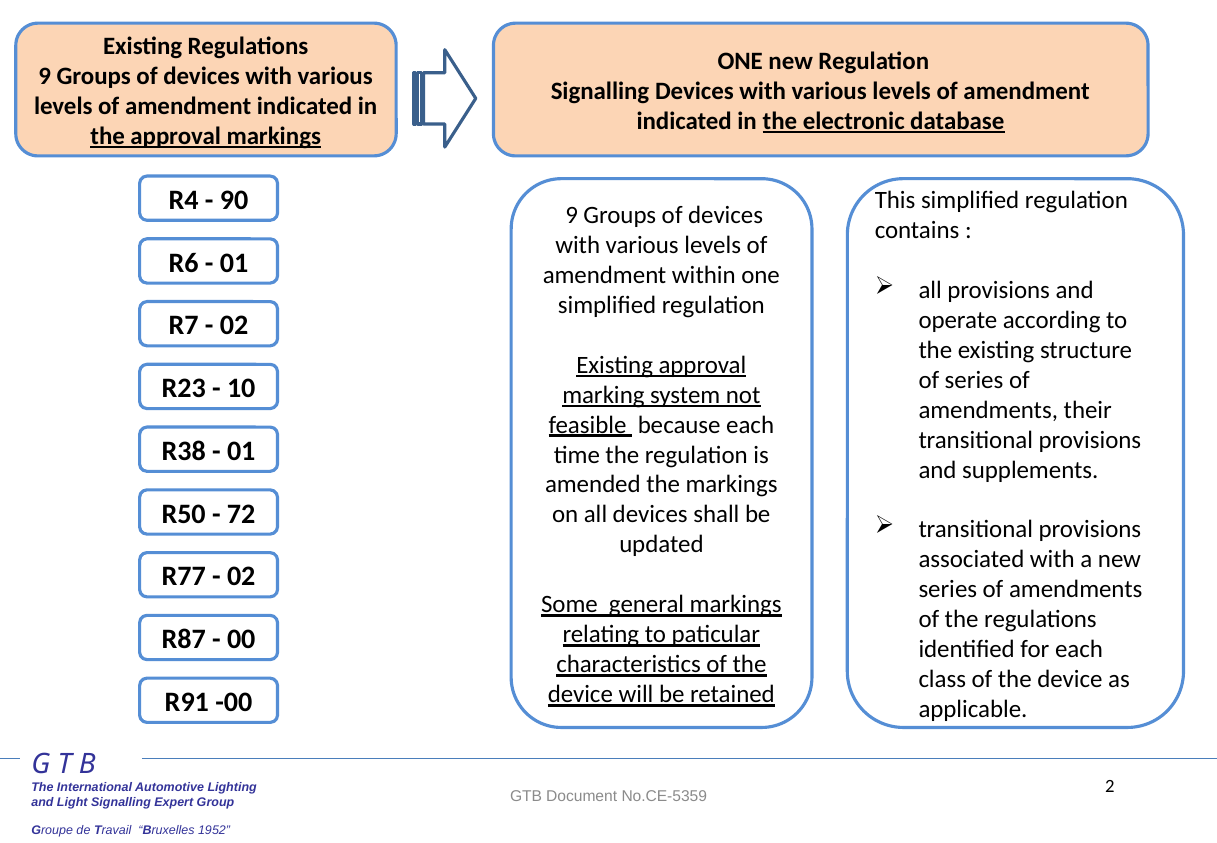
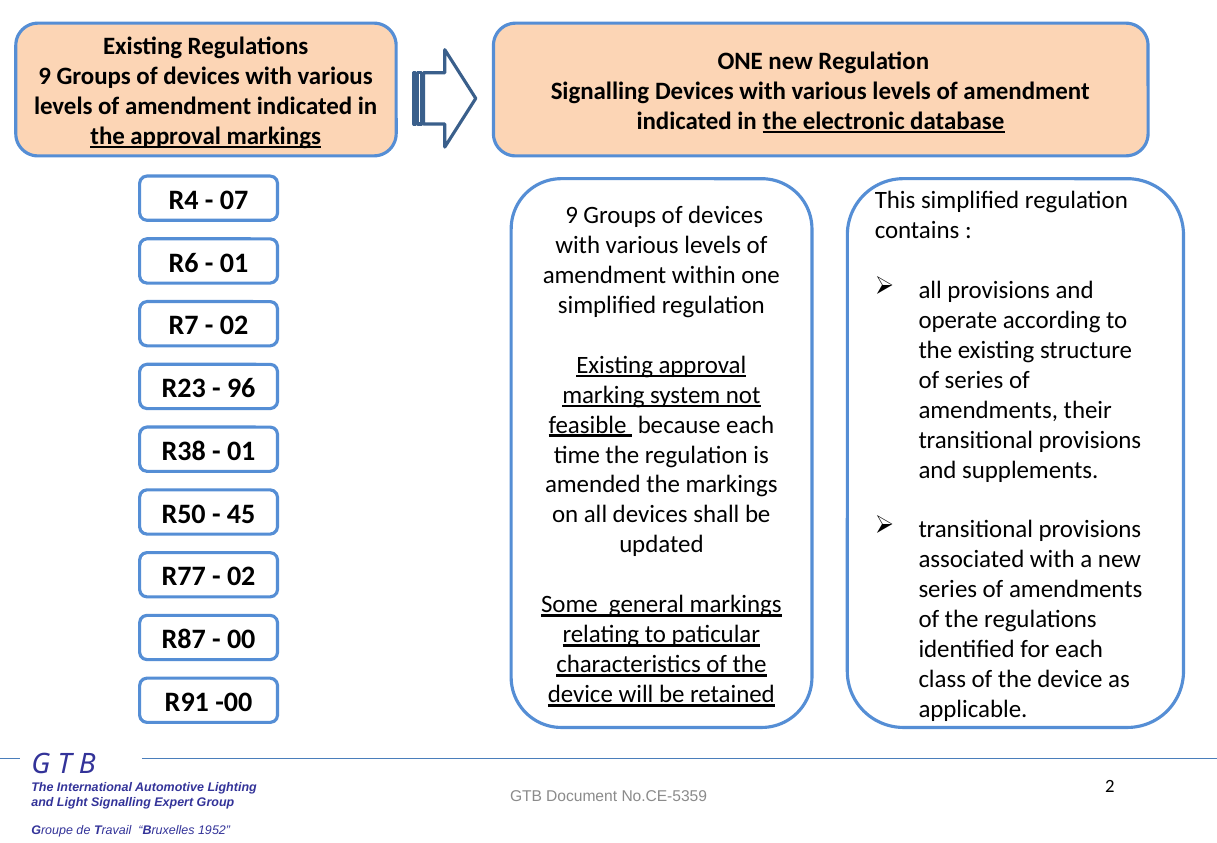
90: 90 -> 07
10: 10 -> 96
72: 72 -> 45
